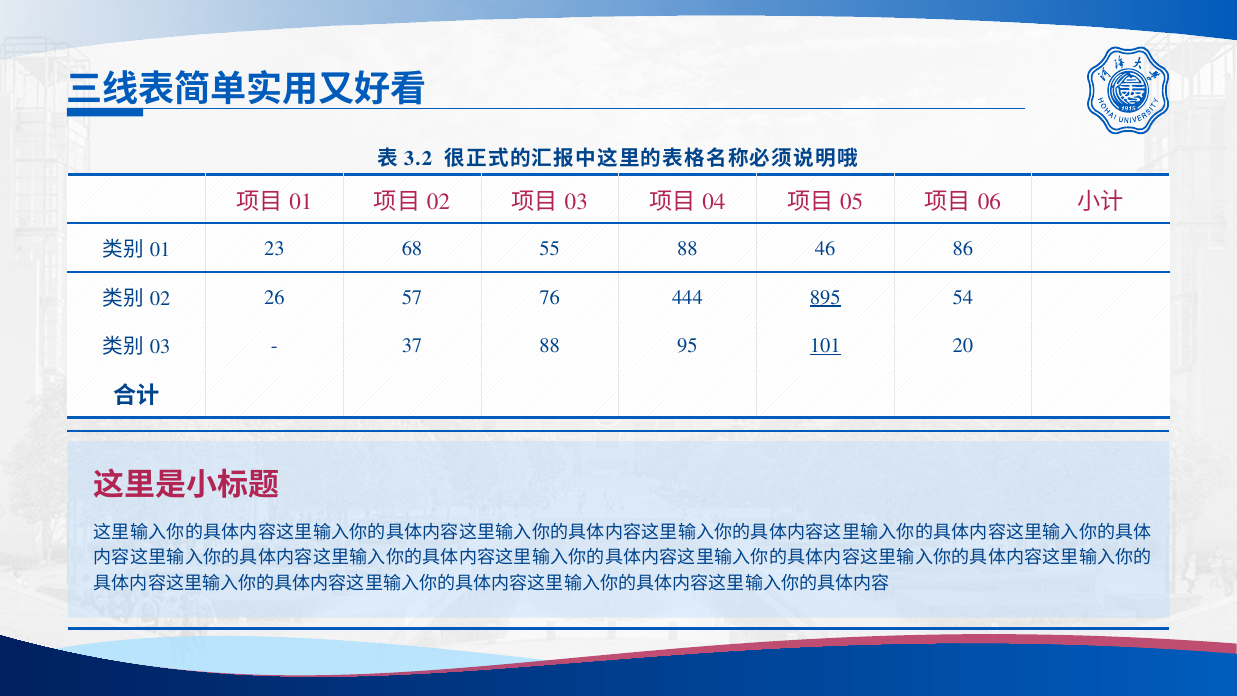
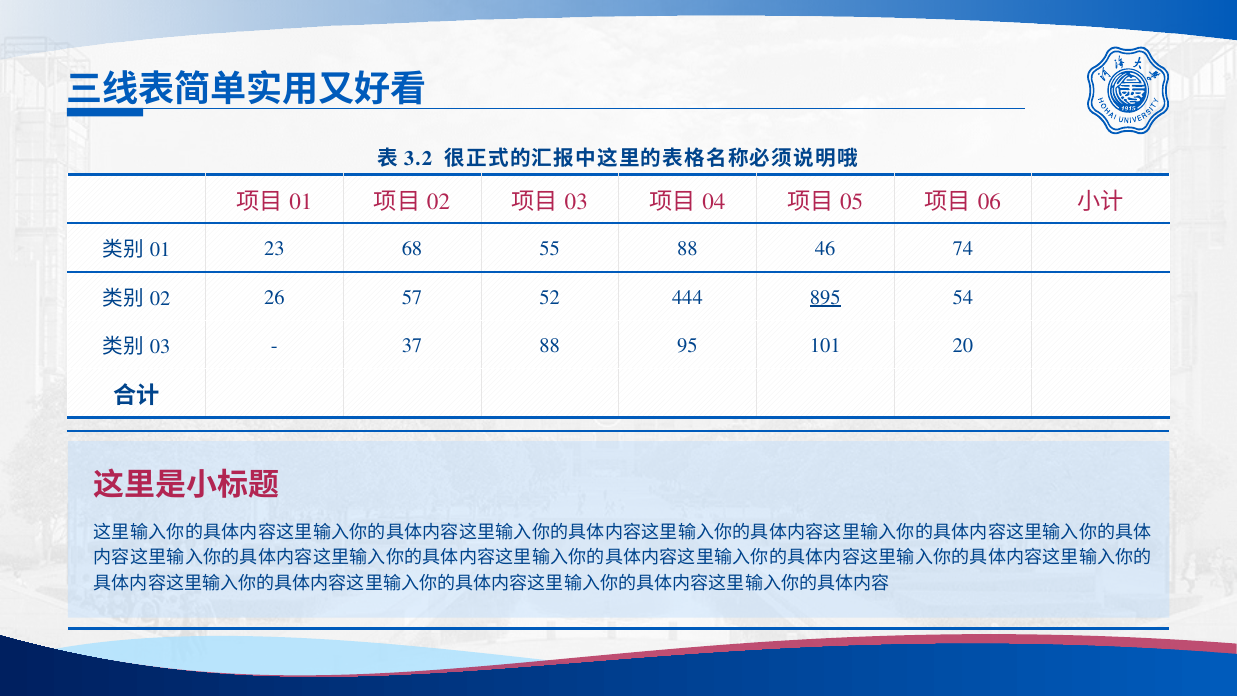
86: 86 -> 74
76: 76 -> 52
101 underline: present -> none
